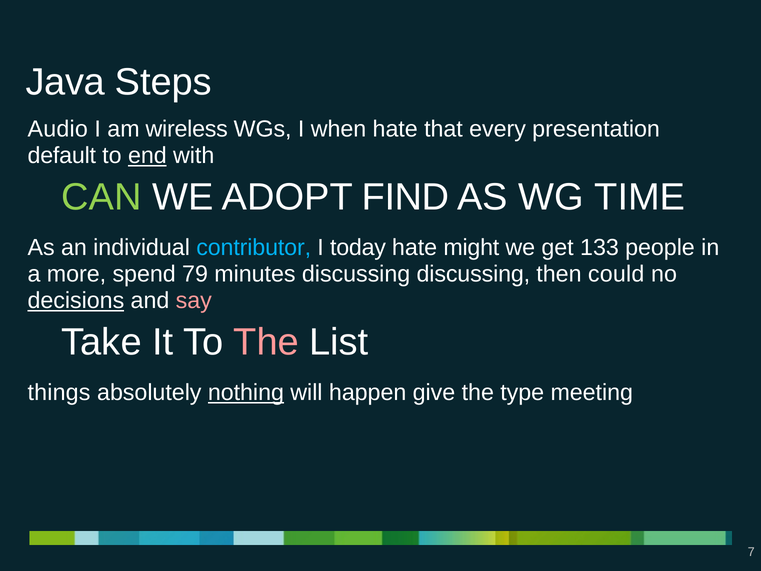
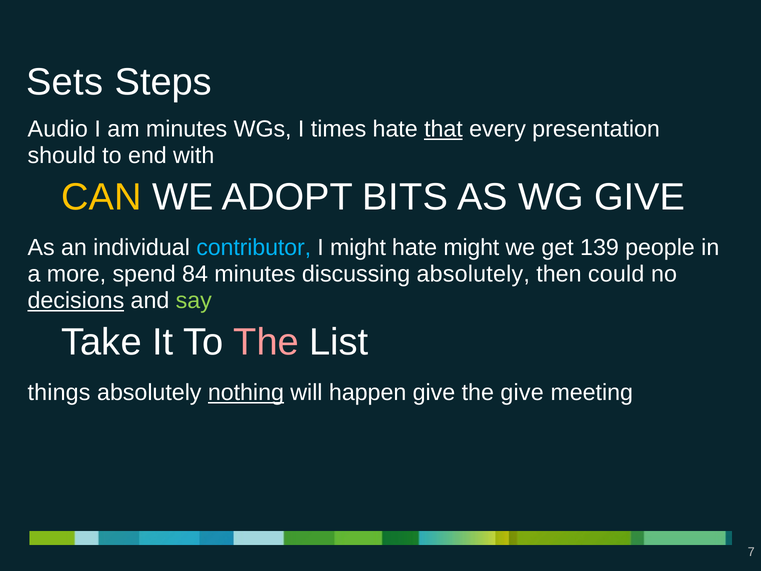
Java: Java -> Sets
am wireless: wireless -> minutes
when: when -> times
that underline: none -> present
default: default -> should
end underline: present -> none
CAN colour: light green -> yellow
FIND: FIND -> BITS
WG TIME: TIME -> GIVE
I today: today -> might
133: 133 -> 139
79: 79 -> 84
discussing discussing: discussing -> absolutely
say colour: pink -> light green
the type: type -> give
